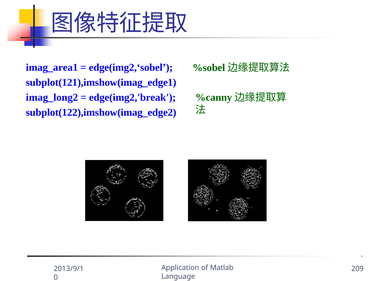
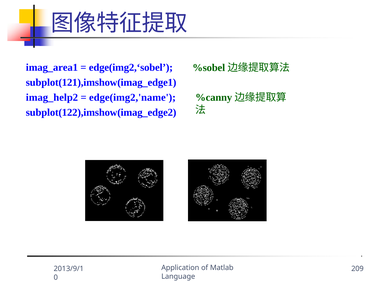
imag_long2: imag_long2 -> imag_help2
edge(img2,'break: edge(img2,'break -> edge(img2,'name
